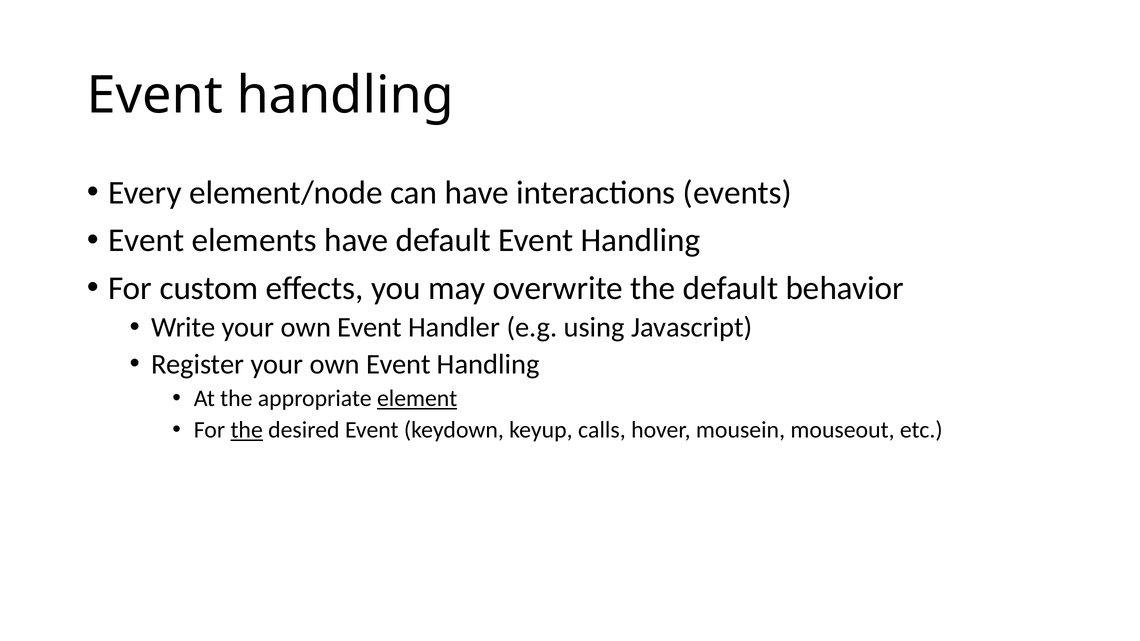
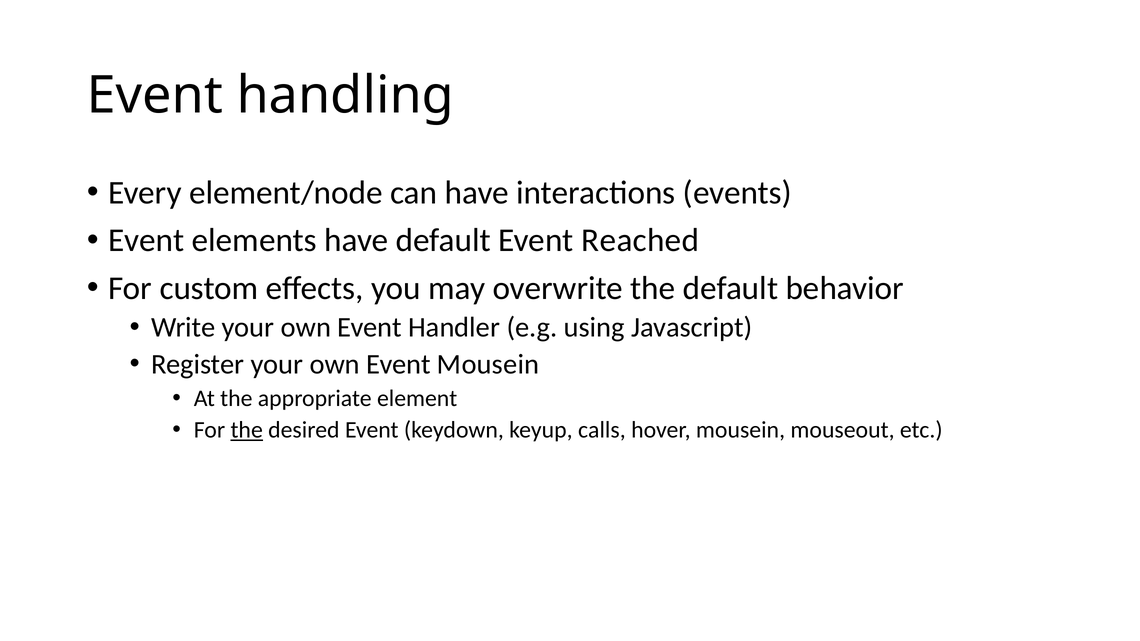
default Event Handling: Handling -> Reached
own Event Handling: Handling -> Mousein
element underline: present -> none
